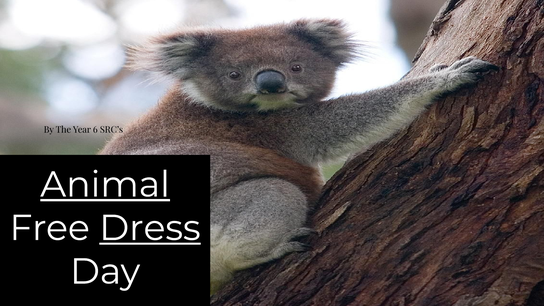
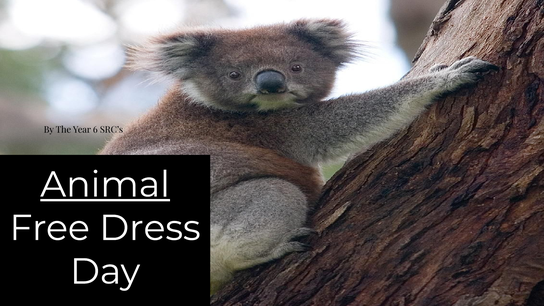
Dress underline: present -> none
